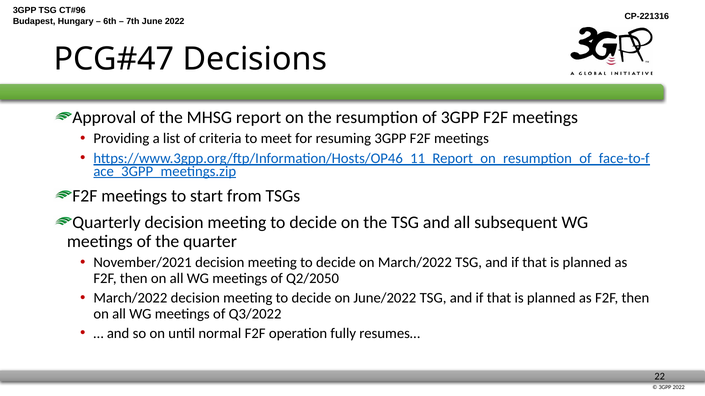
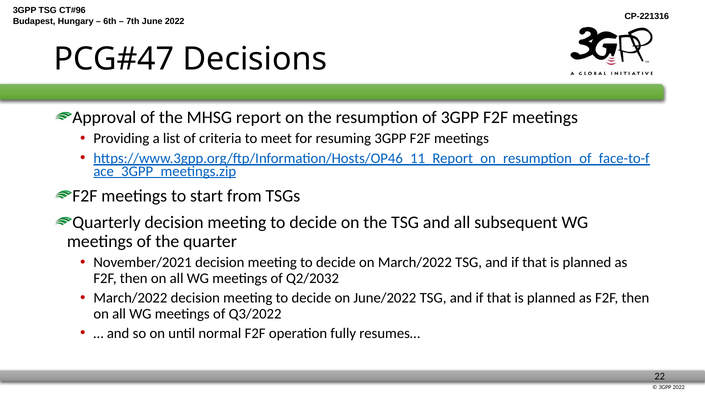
Q2/2050: Q2/2050 -> Q2/2032
